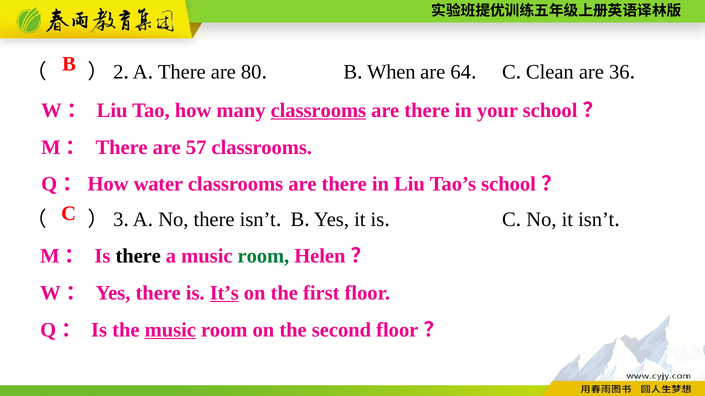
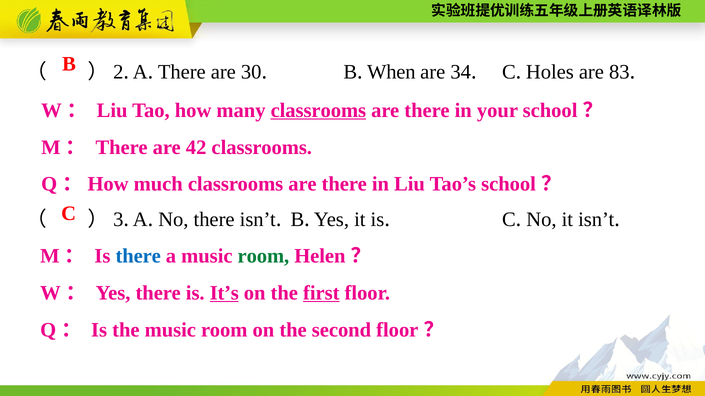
80: 80 -> 30
64: 64 -> 34
Clean: Clean -> Holes
36: 36 -> 83
57: 57 -> 42
water: water -> much
there at (138, 256) colour: black -> blue
first underline: none -> present
music at (170, 330) underline: present -> none
